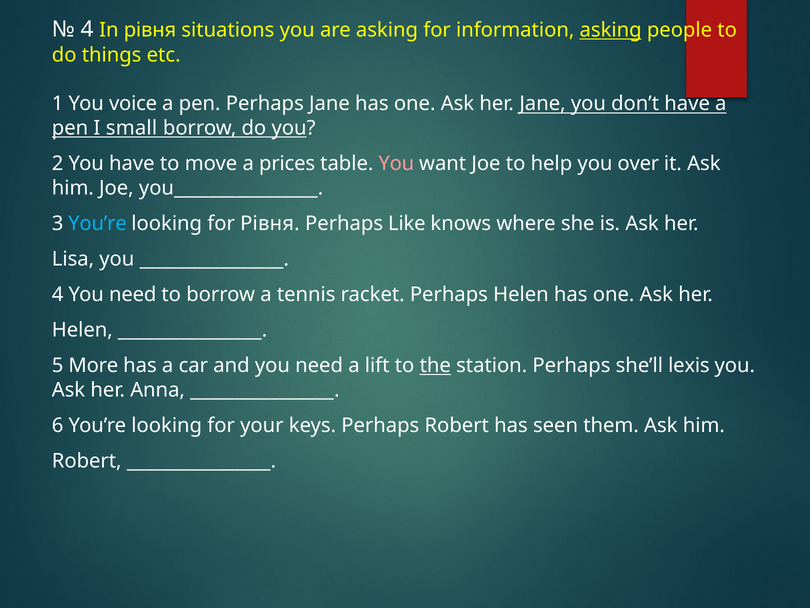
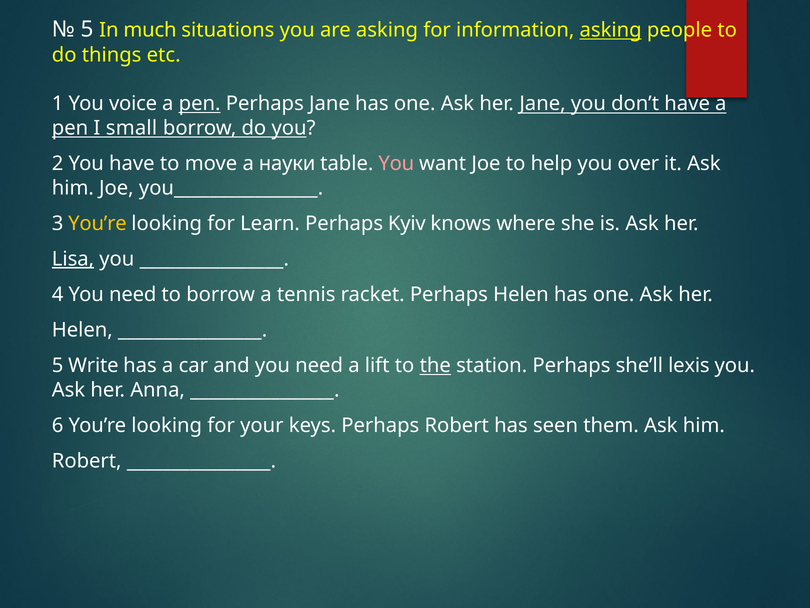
4 at (87, 29): 4 -> 5
In рівня: рівня -> much
pen at (200, 104) underline: none -> present
prices: prices -> науки
You’re at (97, 223) colour: light blue -> yellow
for Рівня: Рівня -> Learn
Like: Like -> Kyiv
Lisa underline: none -> present
More: More -> Write
